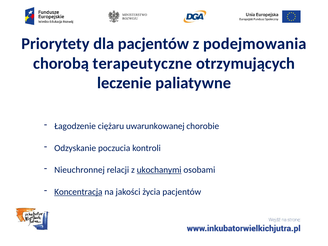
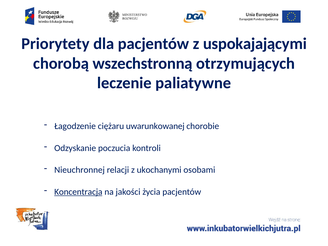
podejmowania: podejmowania -> uspokajającymi
terapeutyczne: terapeutyczne -> wszechstronną
ukochanymi underline: present -> none
